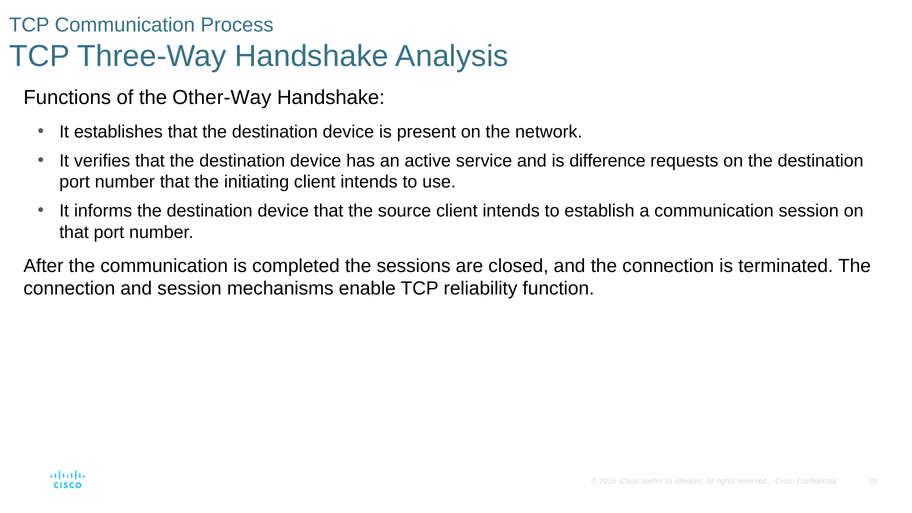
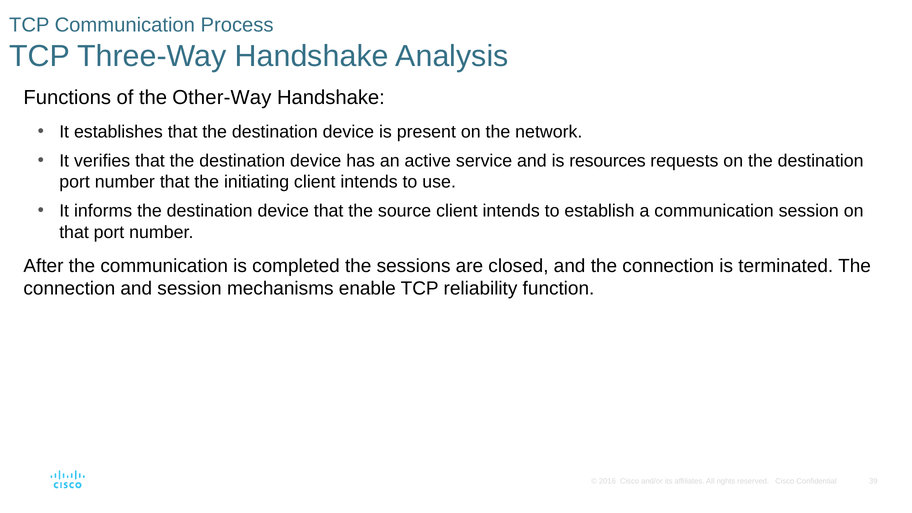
difference: difference -> resources
